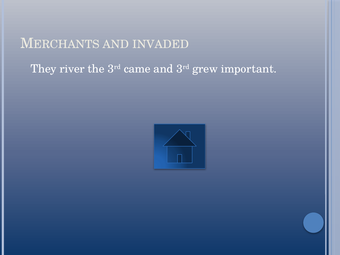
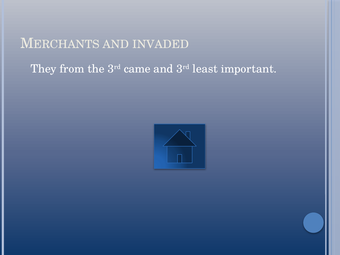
river: river -> from
grew: grew -> least
